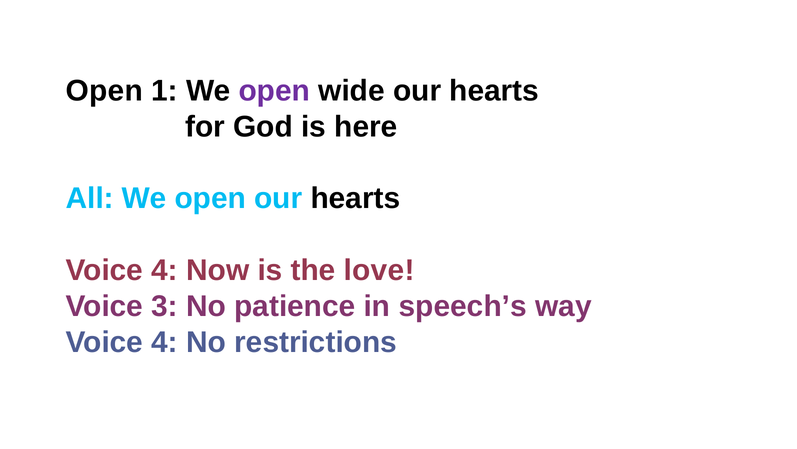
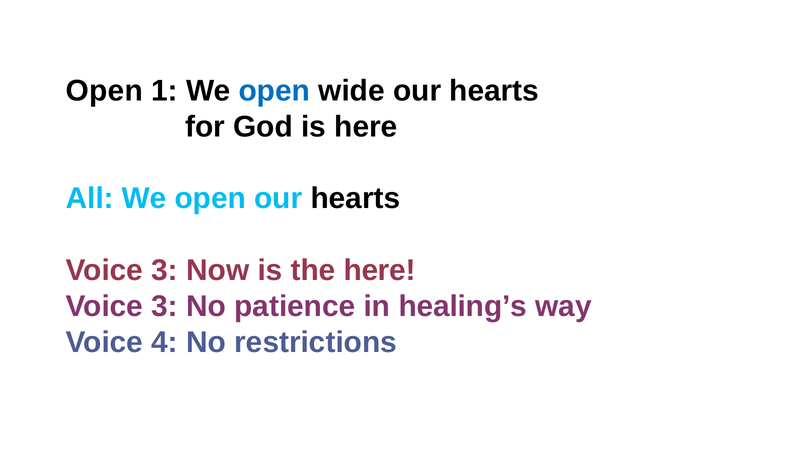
open at (274, 91) colour: purple -> blue
4 at (165, 270): 4 -> 3
the love: love -> here
speech’s: speech’s -> healing’s
